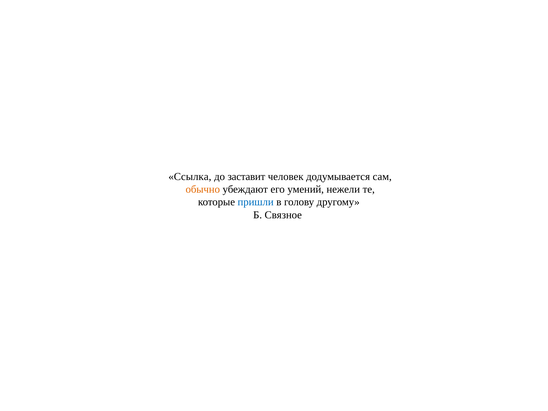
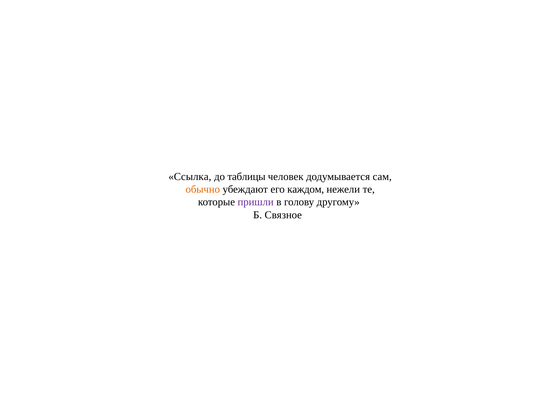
заставит: заставит -> таблицы
умений: умений -> каждом
пришли colour: blue -> purple
